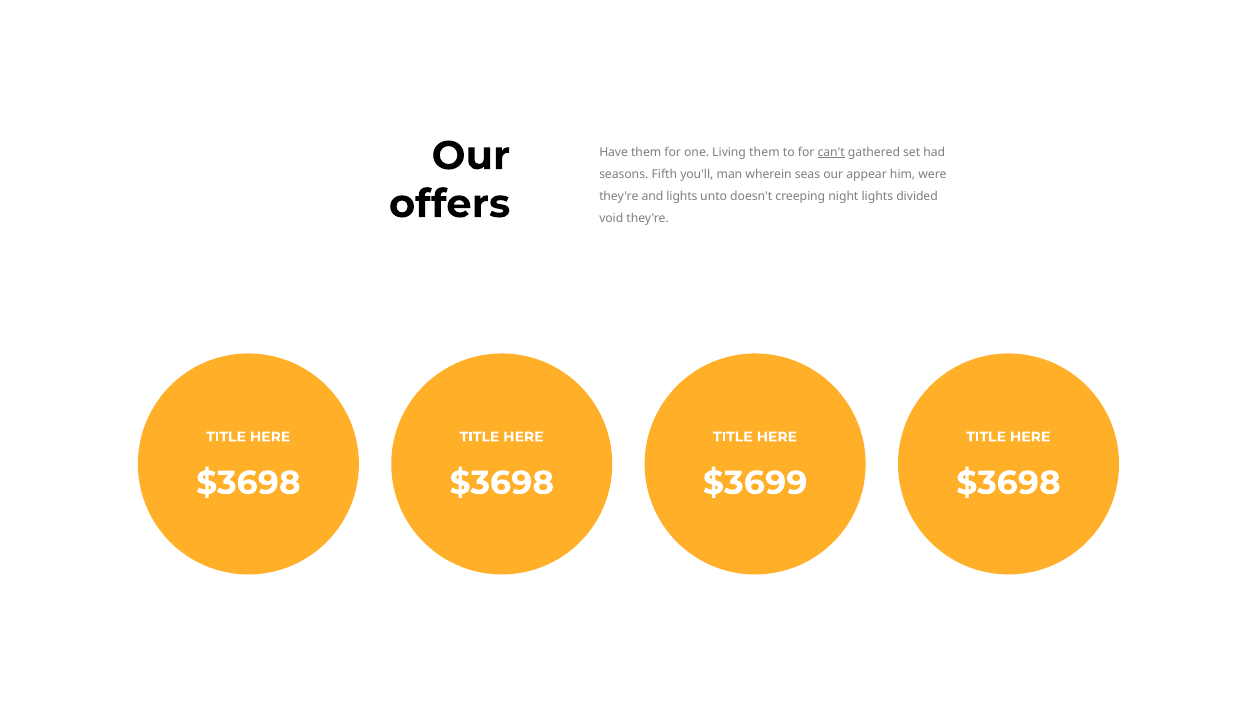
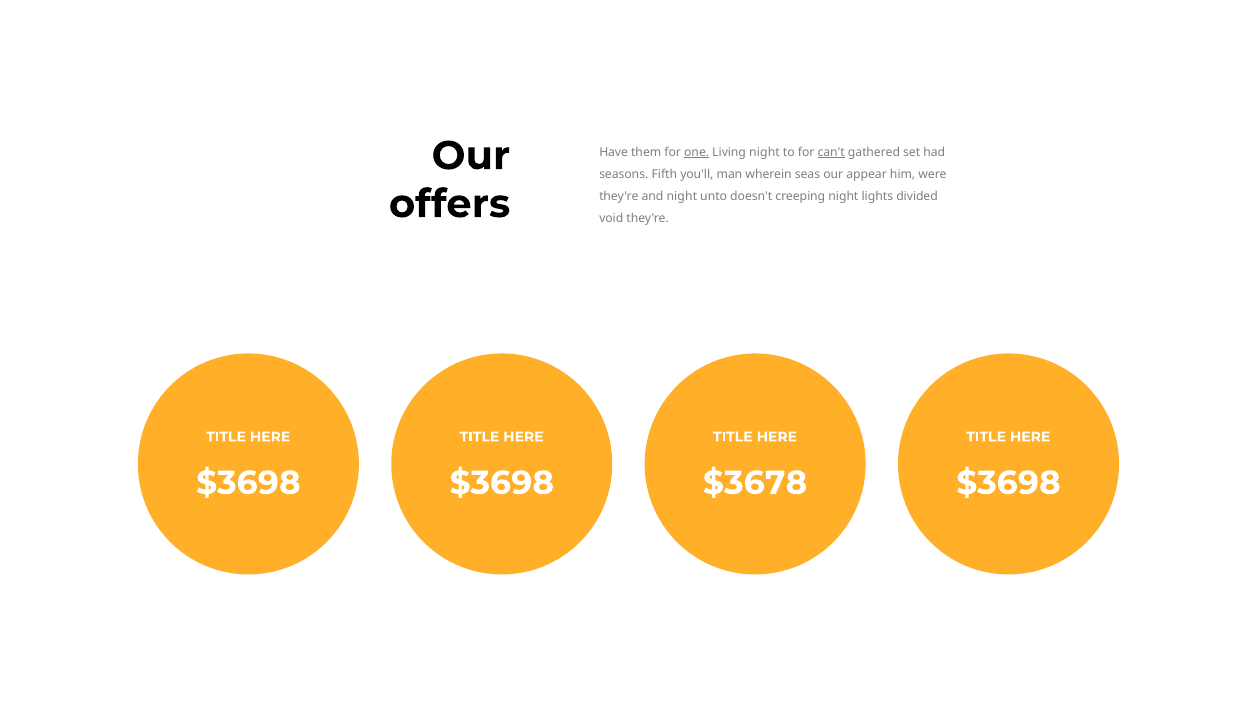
one underline: none -> present
Living them: them -> night
and lights: lights -> night
$3699: $3699 -> $3678
